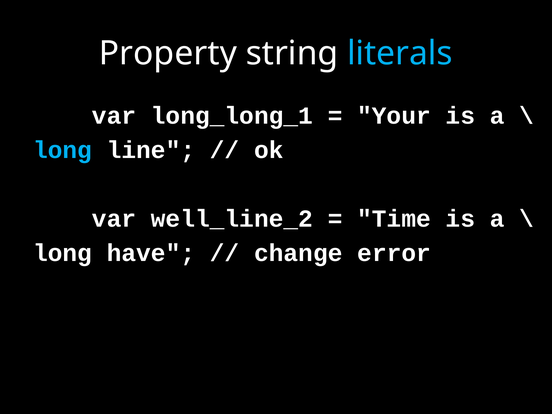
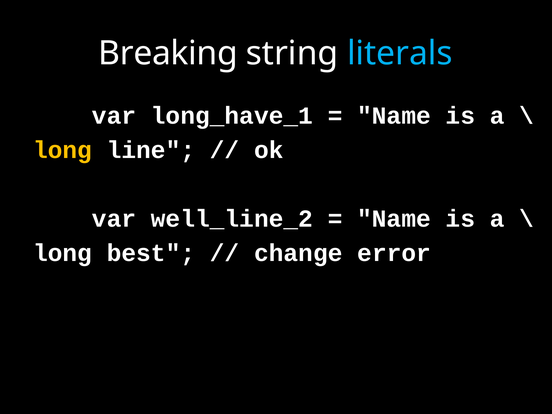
Property: Property -> Breaking
long_long_1: long_long_1 -> long_have_1
Your at (394, 116): Your -> Name
long at (63, 150) colour: light blue -> yellow
Time at (394, 219): Time -> Name
have: have -> best
